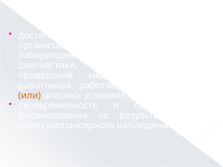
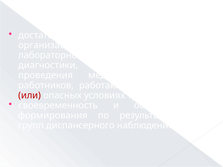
или colour: orange -> red
